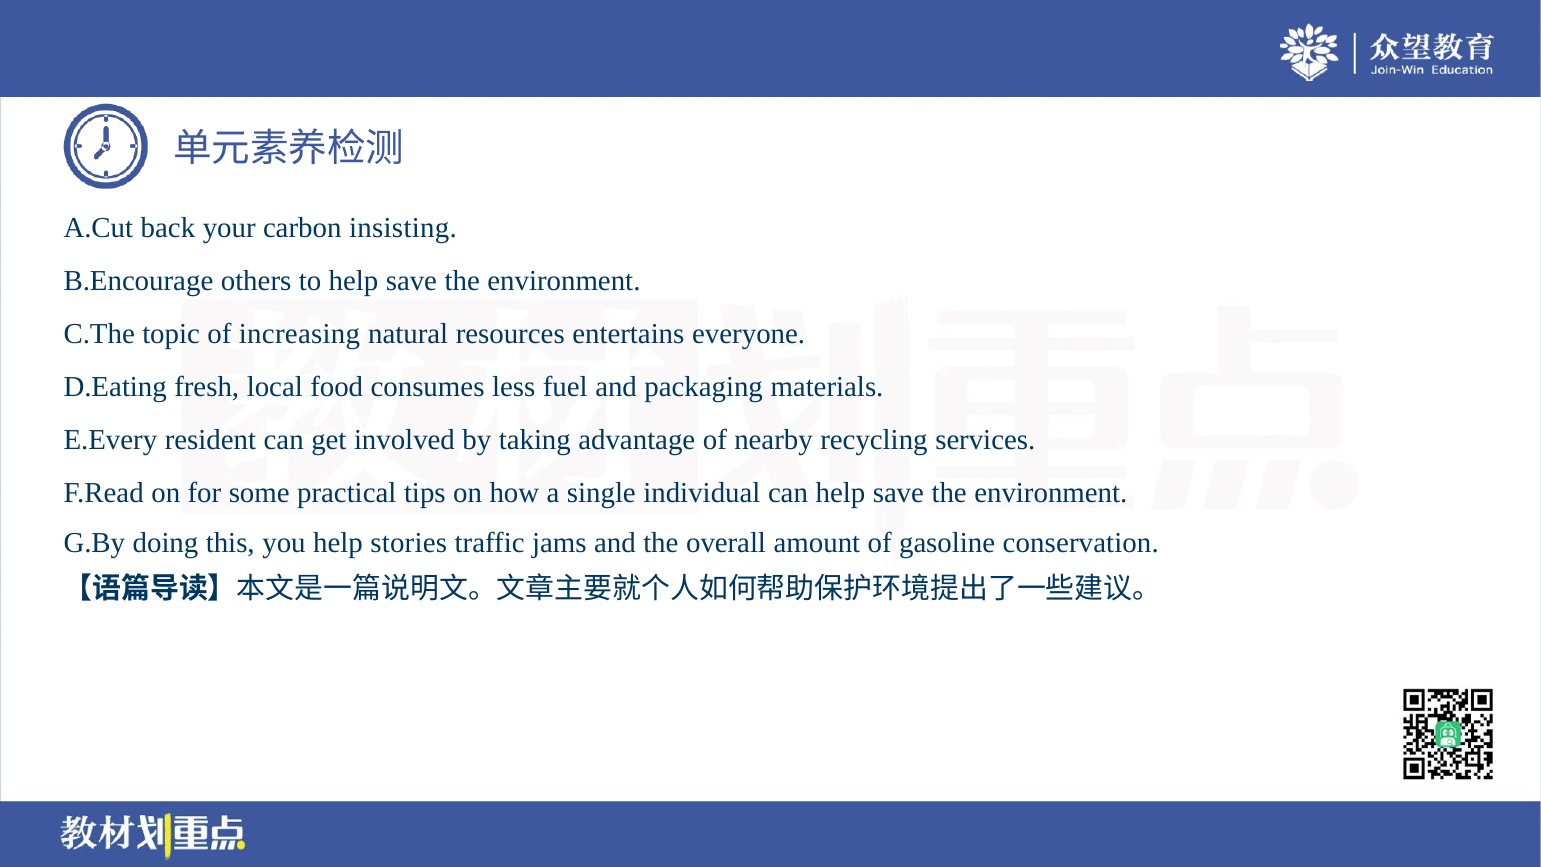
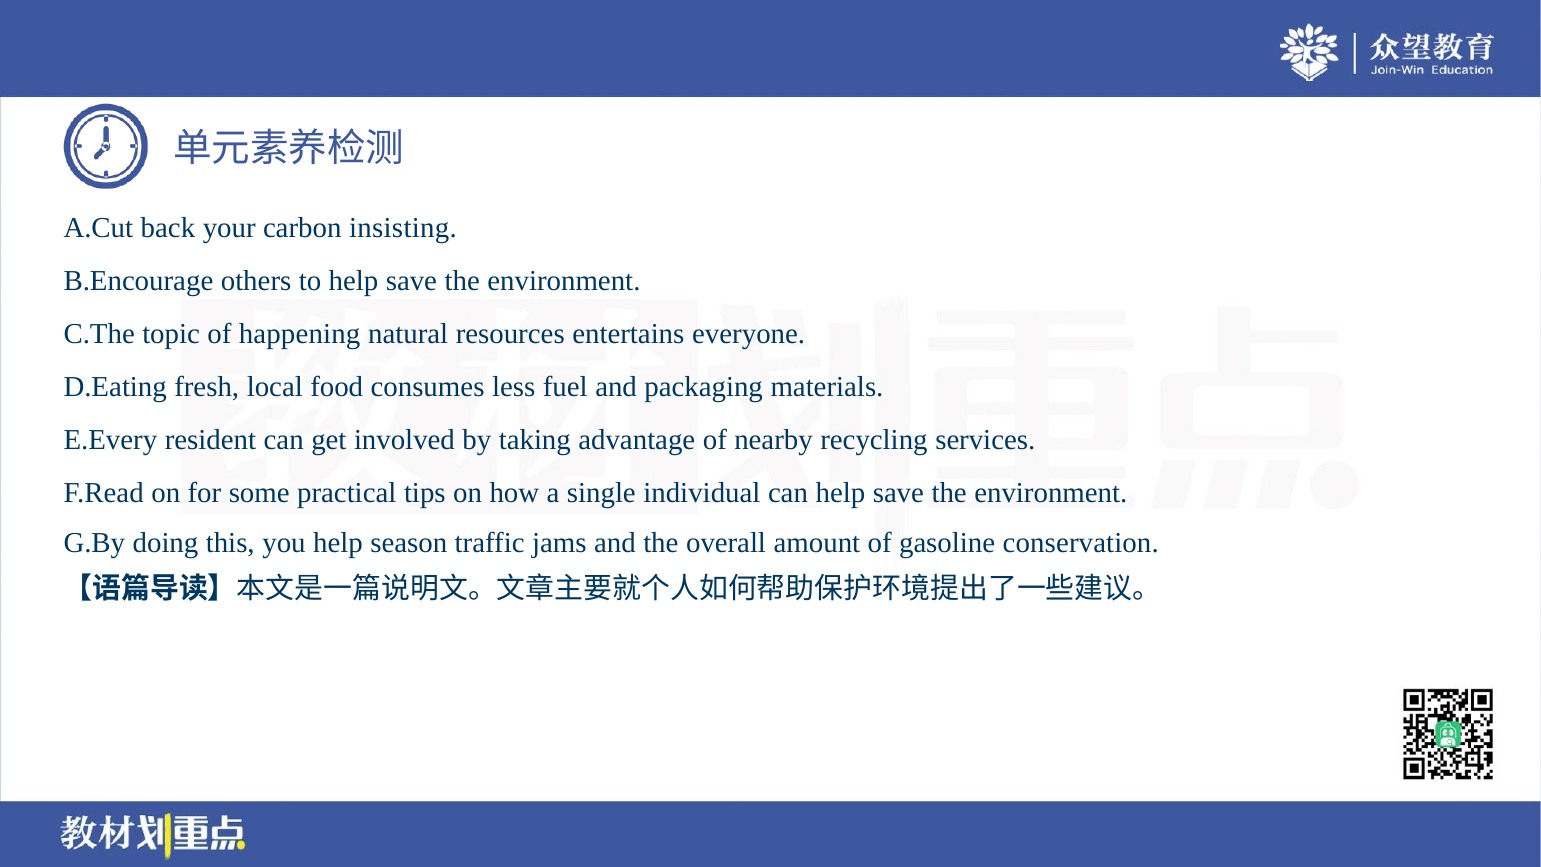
increasing: increasing -> happening
stories: stories -> season
